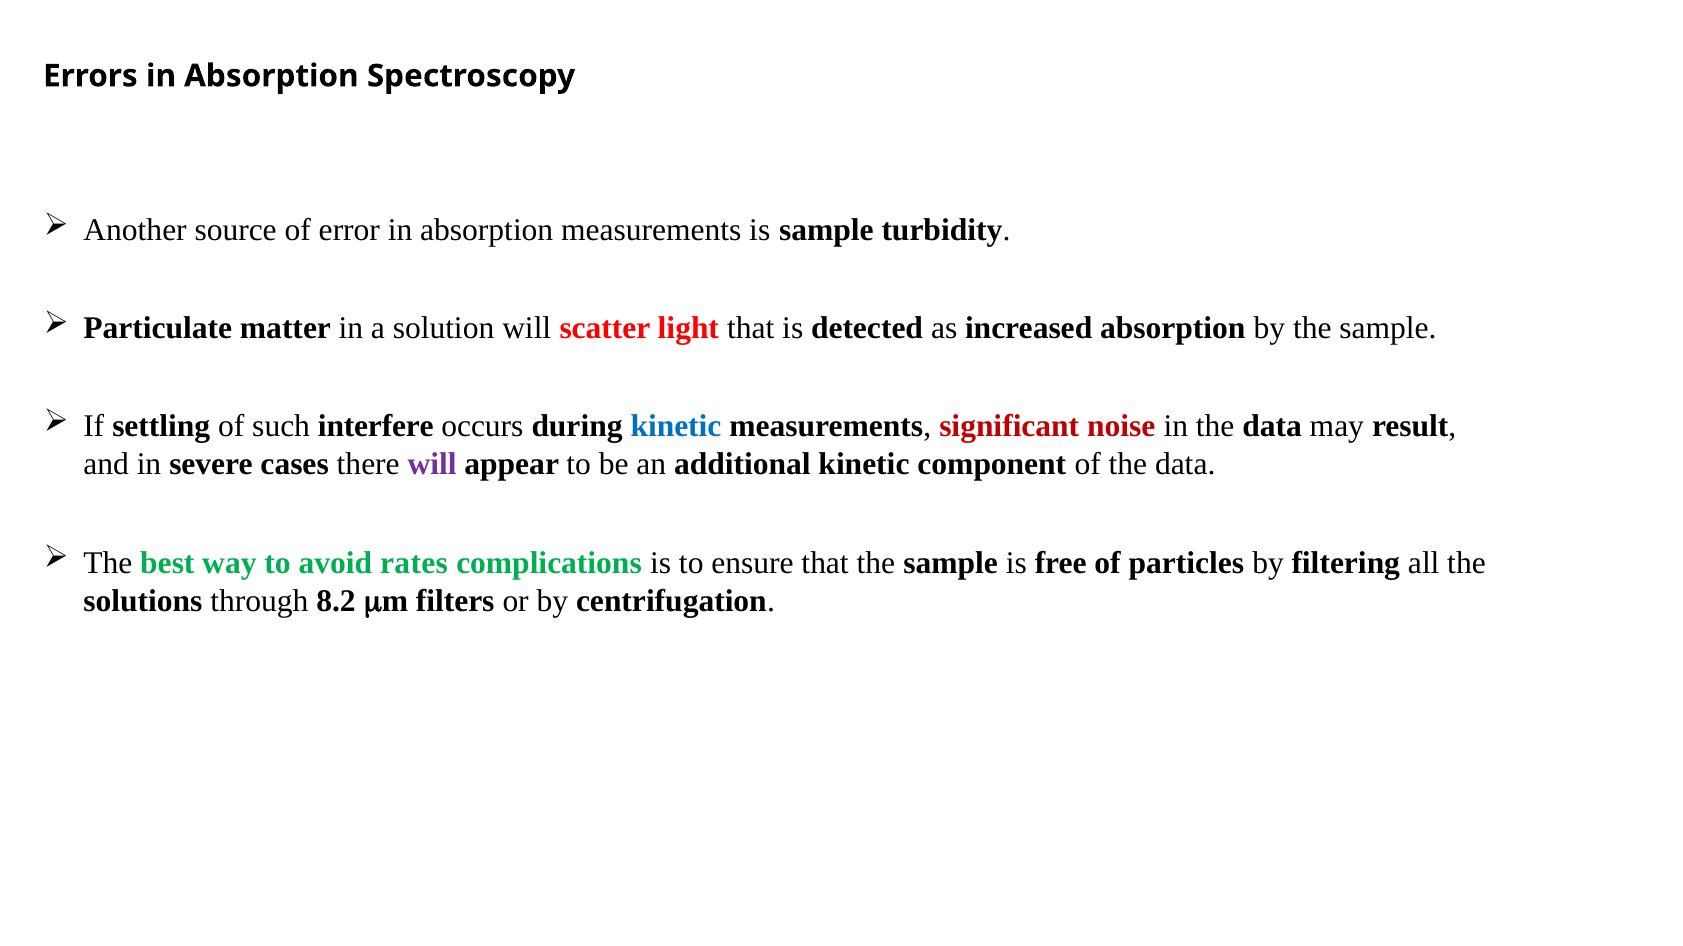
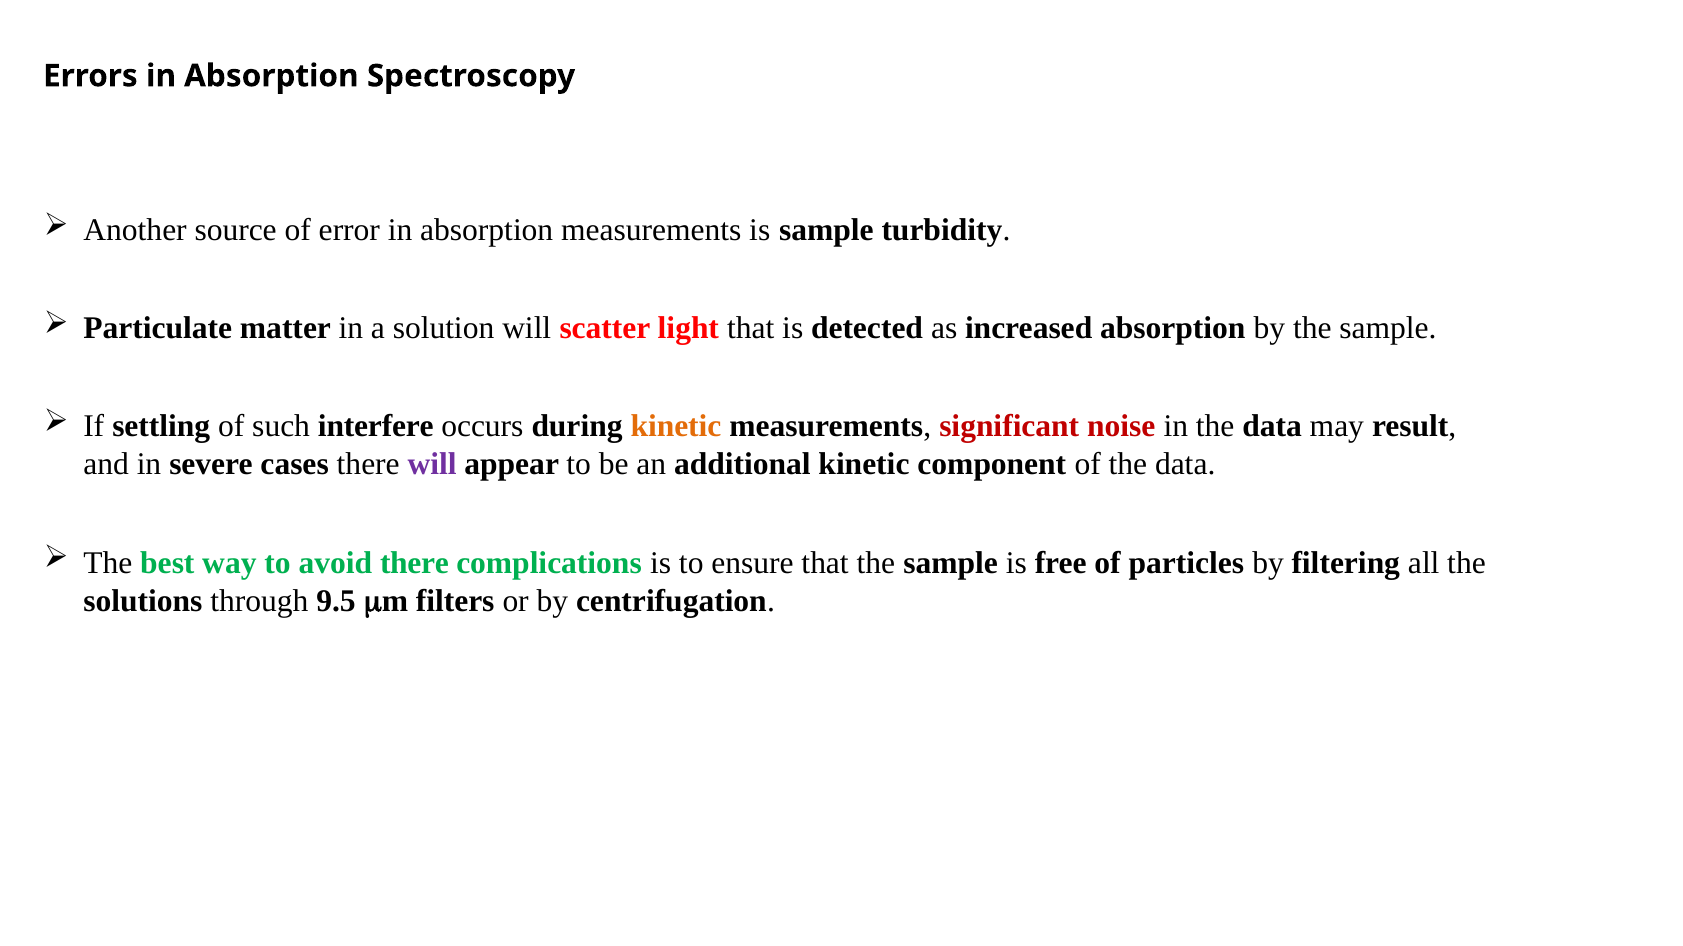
kinetic at (676, 427) colour: blue -> orange
avoid rates: rates -> there
8.2: 8.2 -> 9.5
